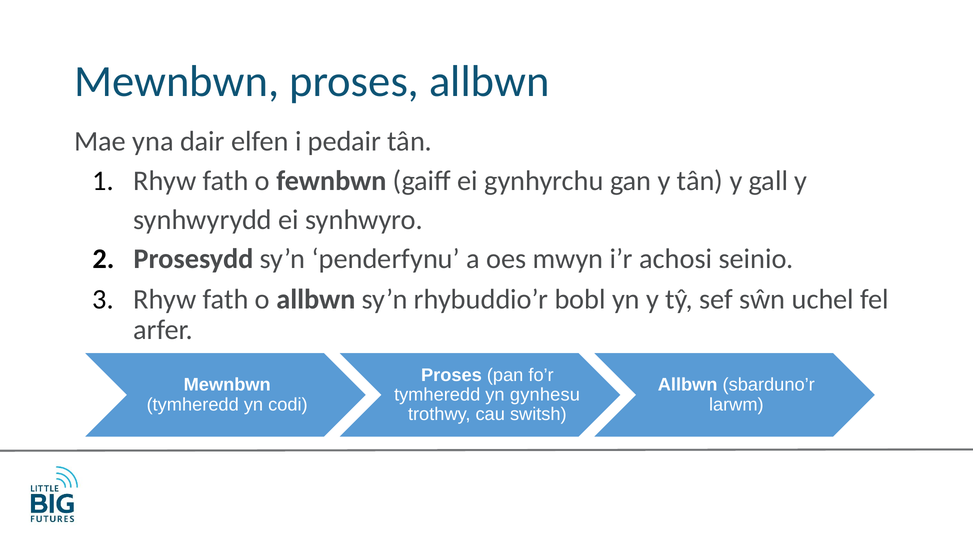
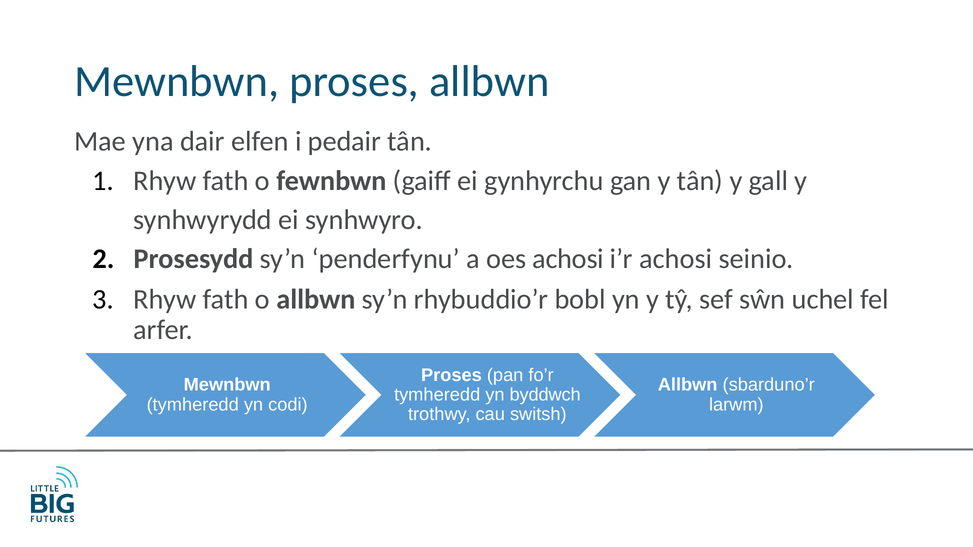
oes mwyn: mwyn -> achosi
gynhesu: gynhesu -> byddwch
